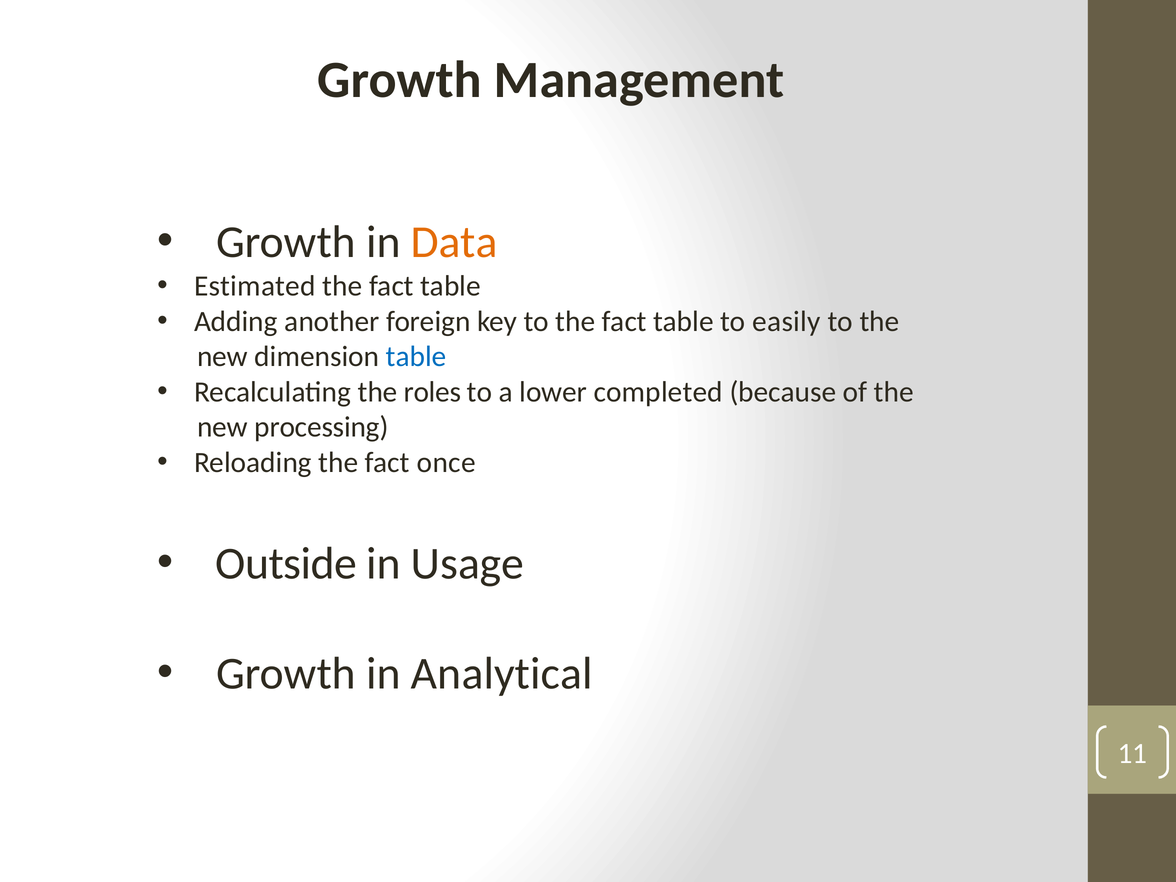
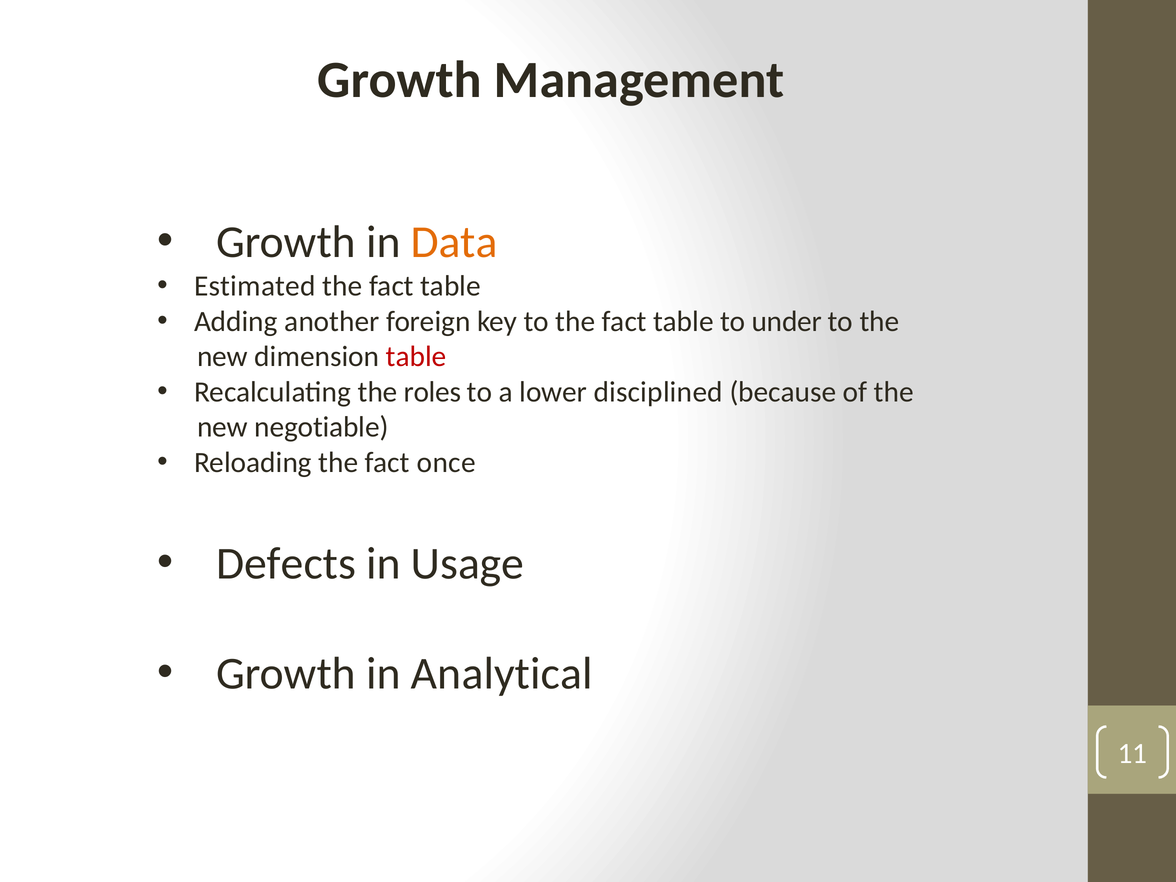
easily: easily -> under
table at (416, 357) colour: blue -> red
completed: completed -> disciplined
processing: processing -> negotiable
Outside: Outside -> Defects
